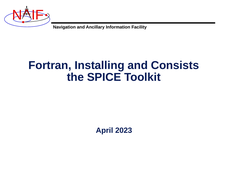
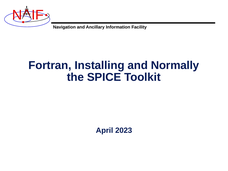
Consists: Consists -> Normally
